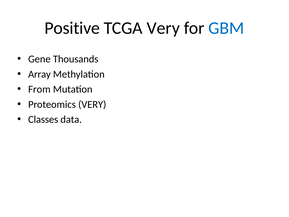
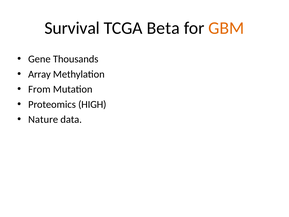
Positive: Positive -> Survival
TCGA Very: Very -> Beta
GBM colour: blue -> orange
Proteomics VERY: VERY -> HIGH
Classes: Classes -> Nature
